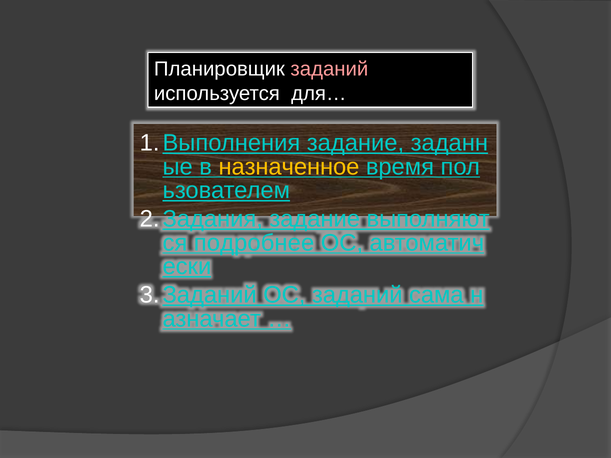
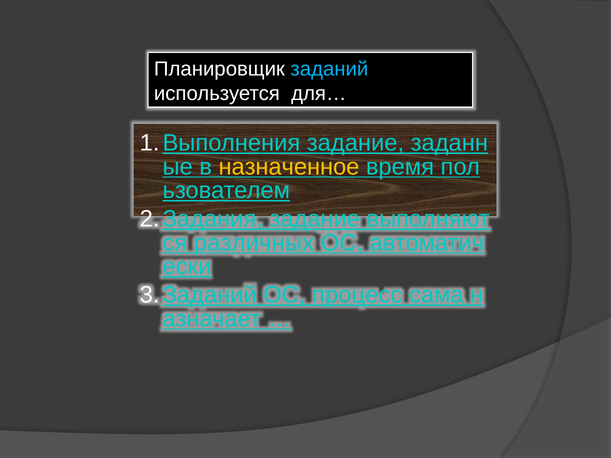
заданий at (329, 69) colour: pink -> light blue
подробнее: подробнее -> различных
ОС заданий: заданий -> процесс
